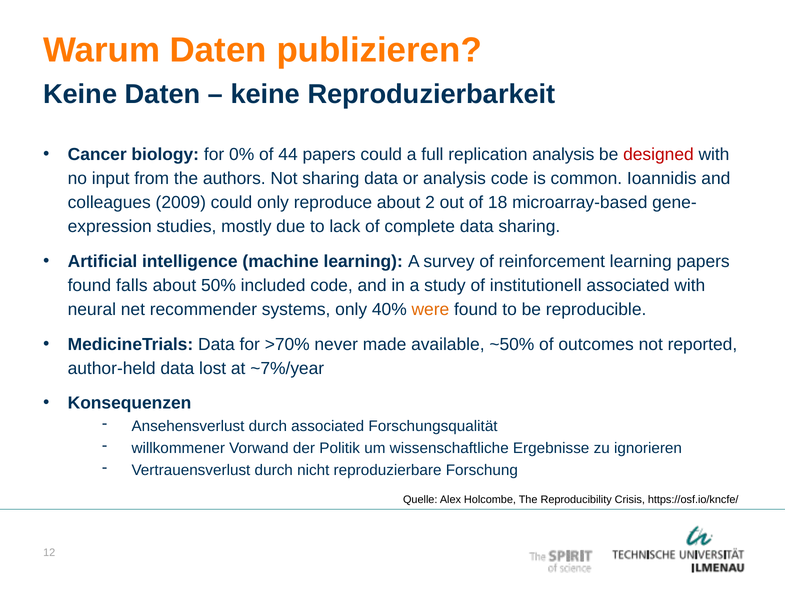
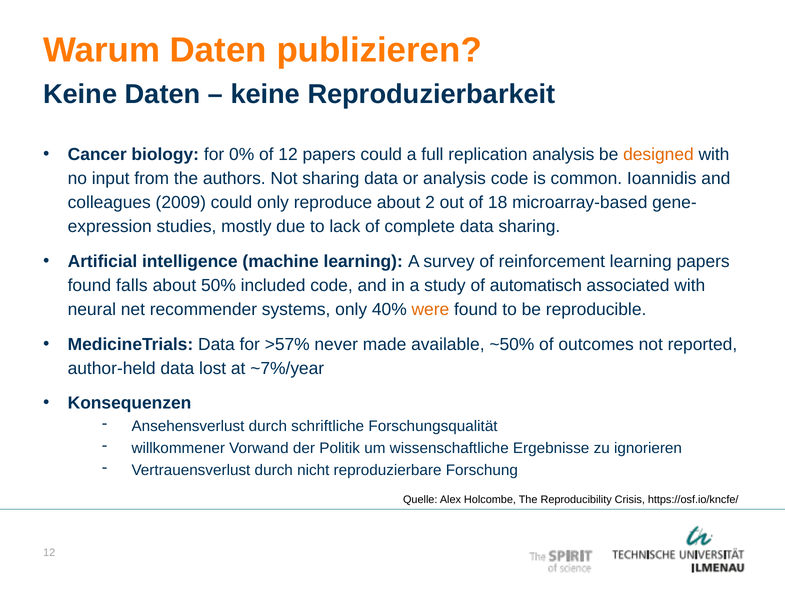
of 44: 44 -> 12
designed colour: red -> orange
institutionell: institutionell -> automatisch
>70%: >70% -> >57%
durch associated: associated -> schriftliche
